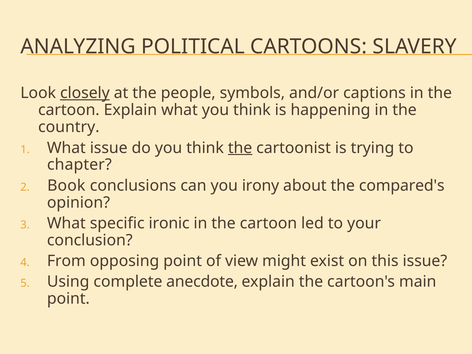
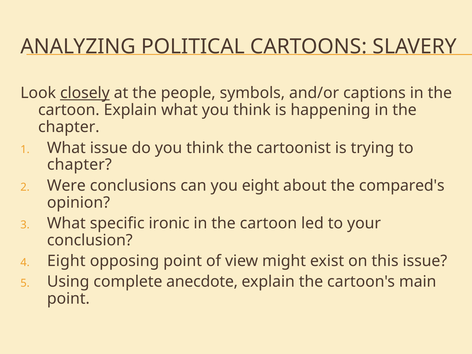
country at (69, 127): country -> chapter
the at (240, 148) underline: present -> none
Book: Book -> Were
you irony: irony -> eight
From at (66, 261): From -> Eight
